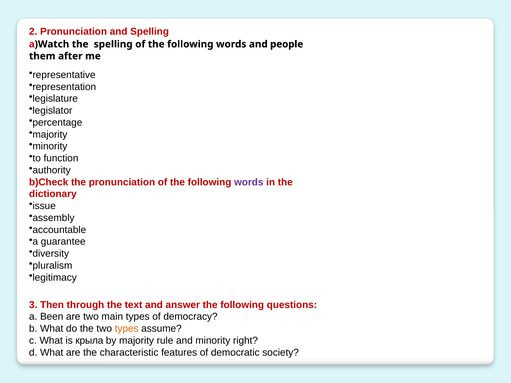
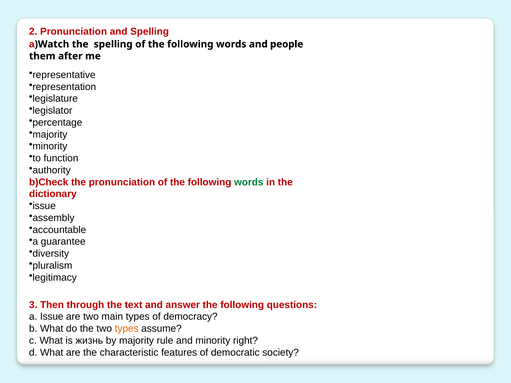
words at (249, 182) colour: purple -> green
a Been: Been -> Issue
крыла: крыла -> жизнь
